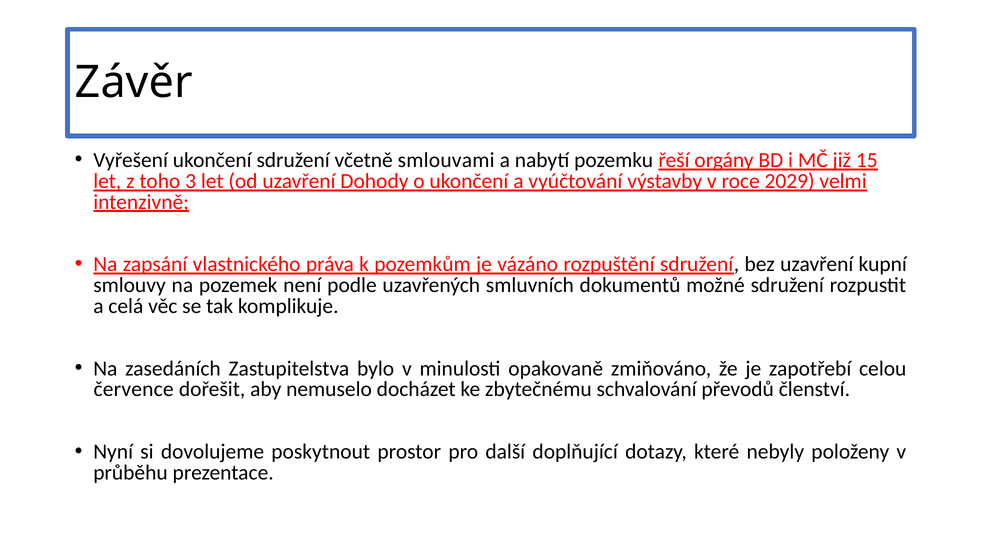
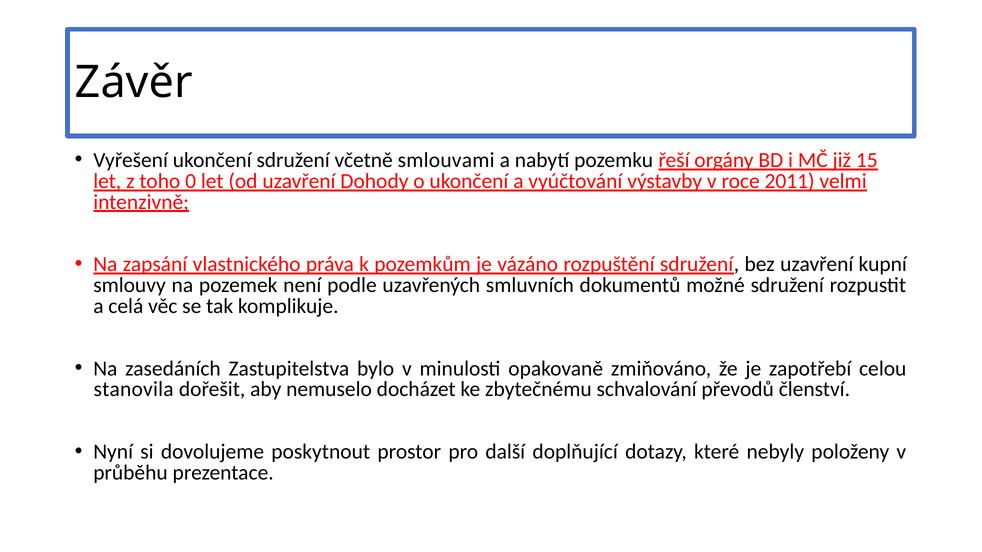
3: 3 -> 0
2029: 2029 -> 2011
července: července -> stanovila
